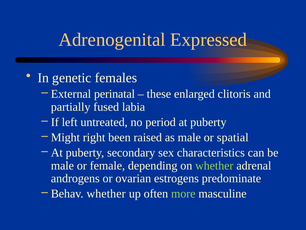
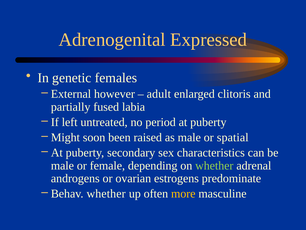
perinatal: perinatal -> however
these: these -> adult
right: right -> soon
more colour: light green -> yellow
